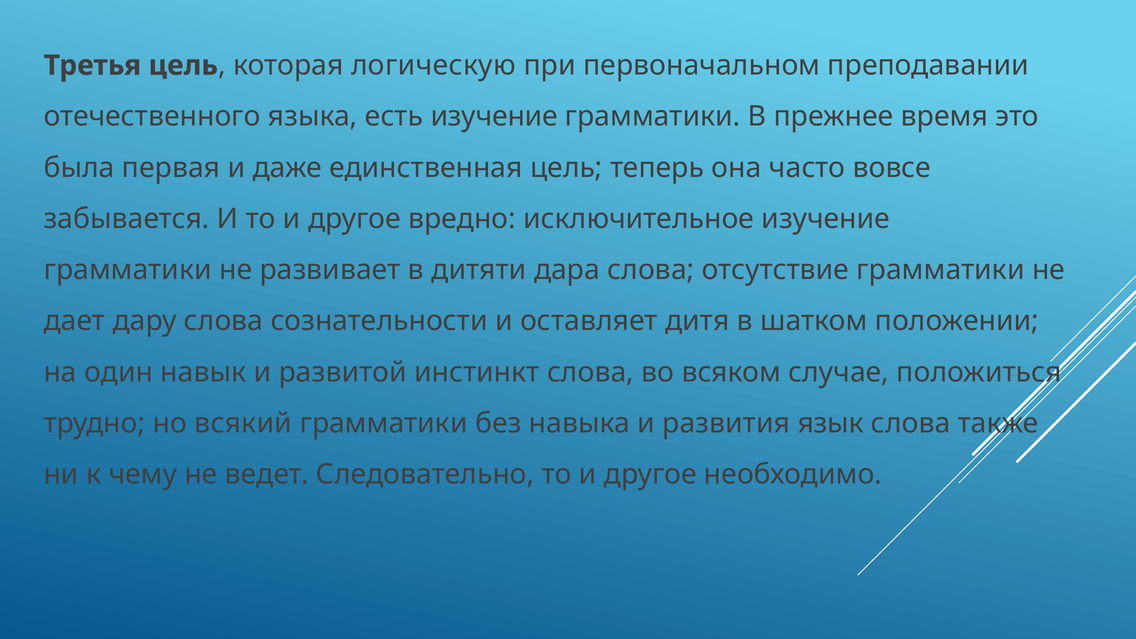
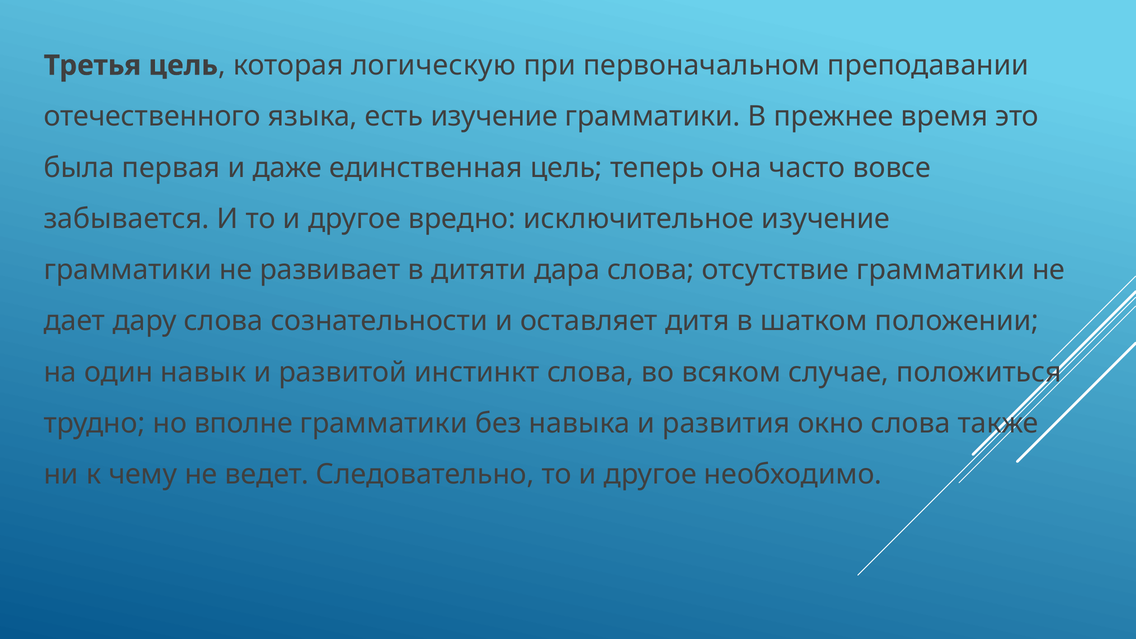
всякий: всякий -> вполне
язык: язык -> окно
